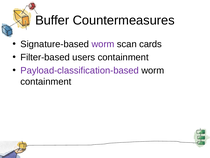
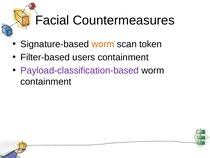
Buffer: Buffer -> Facial
worm at (103, 44) colour: purple -> orange
cards: cards -> token
